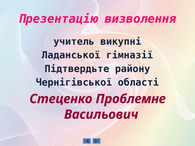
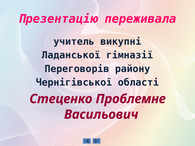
визволення: визволення -> переживала
Підтвердьте: Підтвердьте -> Переговорів
